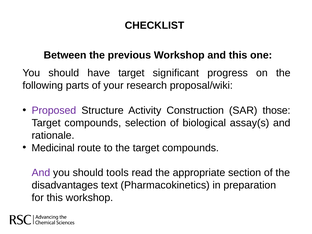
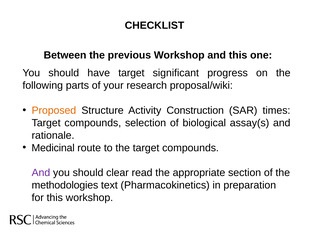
Proposed colour: purple -> orange
those: those -> times
tools: tools -> clear
disadvantages: disadvantages -> methodologies
